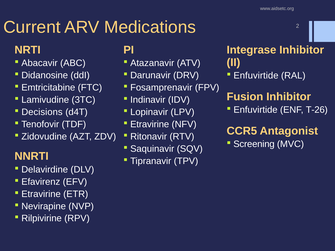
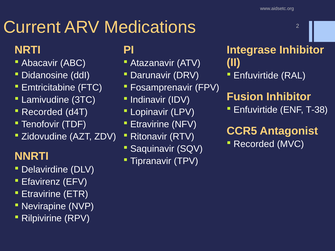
T-26: T-26 -> T-38
Decisions at (42, 112): Decisions -> Recorded
Screening at (254, 144): Screening -> Recorded
